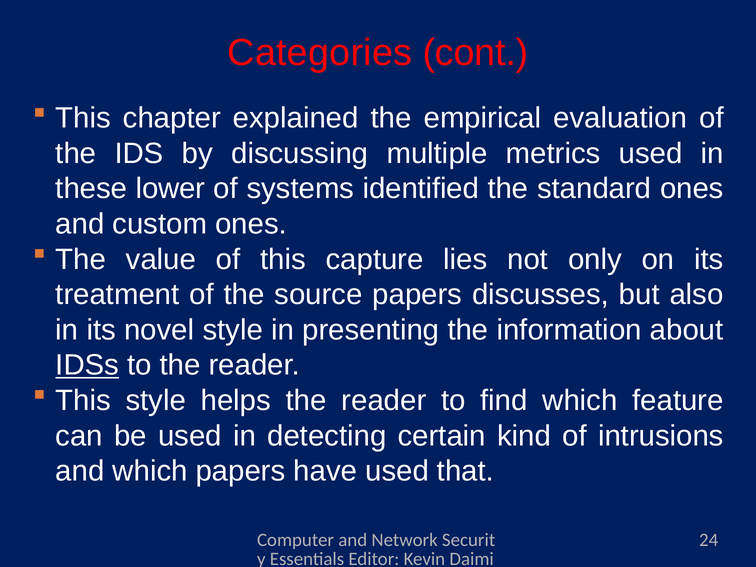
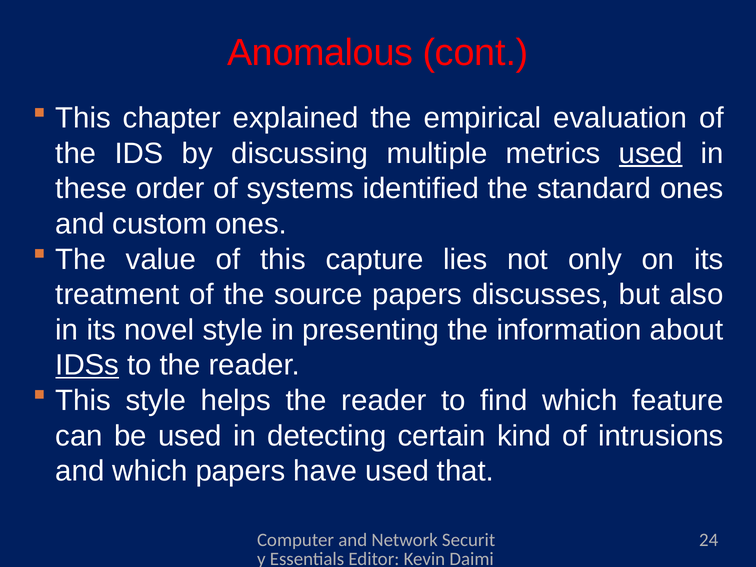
Categories: Categories -> Anomalous
used at (651, 153) underline: none -> present
lower: lower -> order
